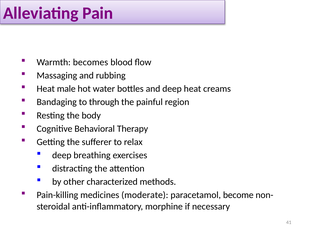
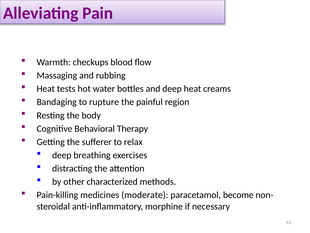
becomes: becomes -> checkups
male: male -> tests
through: through -> rupture
